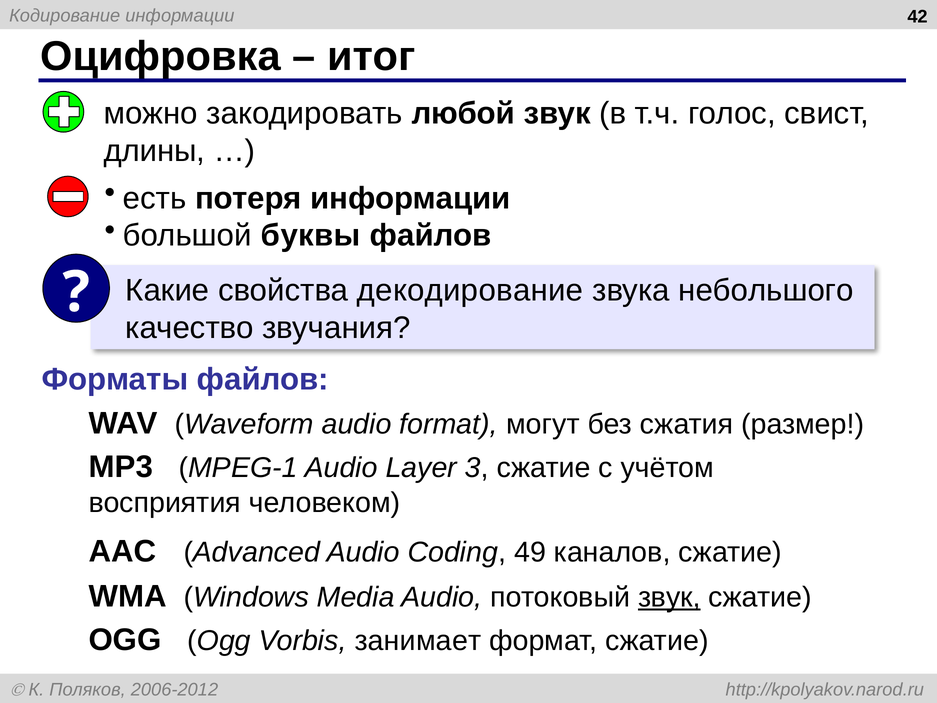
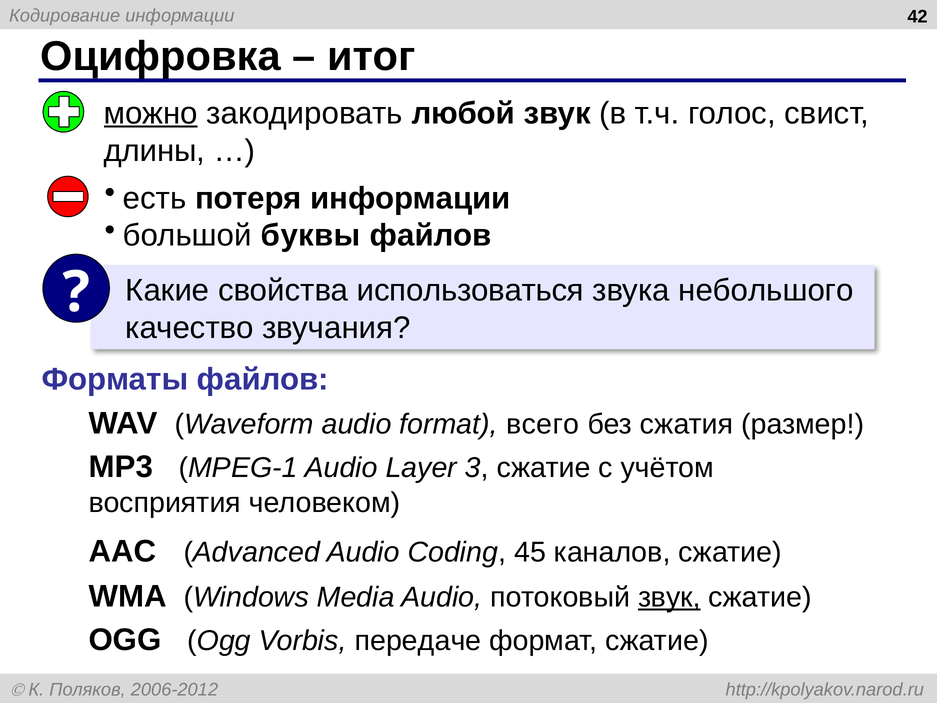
можно underline: none -> present
декодирование: декодирование -> использоваться
могут: могут -> всего
49: 49 -> 45
занимает: занимает -> передаче
